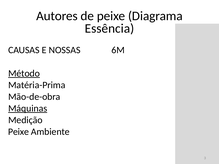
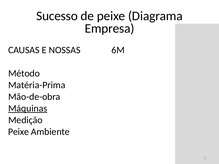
Autores: Autores -> Sucesso
Essência: Essência -> Empresa
Método underline: present -> none
